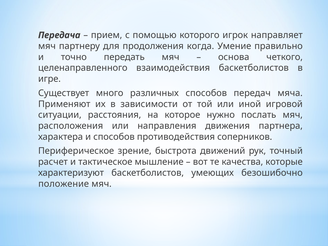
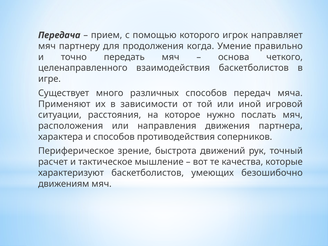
положение: положение -> движениям
